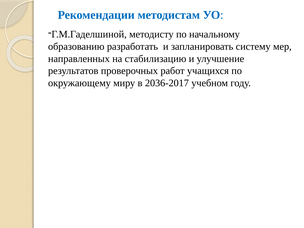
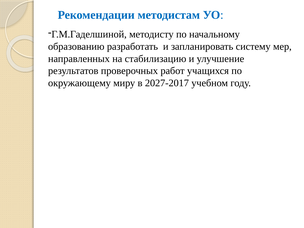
2036-2017: 2036-2017 -> 2027-2017
